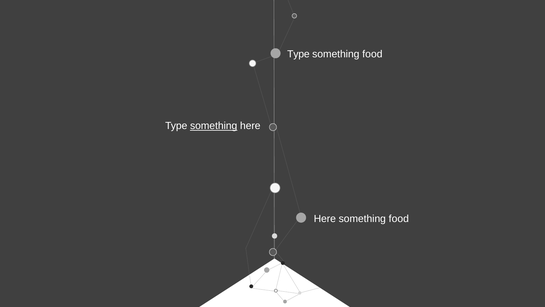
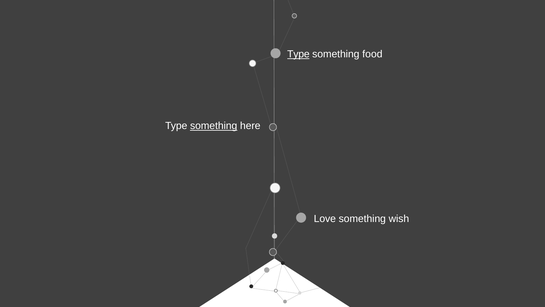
Type at (298, 54) underline: none -> present
Here at (325, 219): Here -> Love
food at (399, 219): food -> wish
